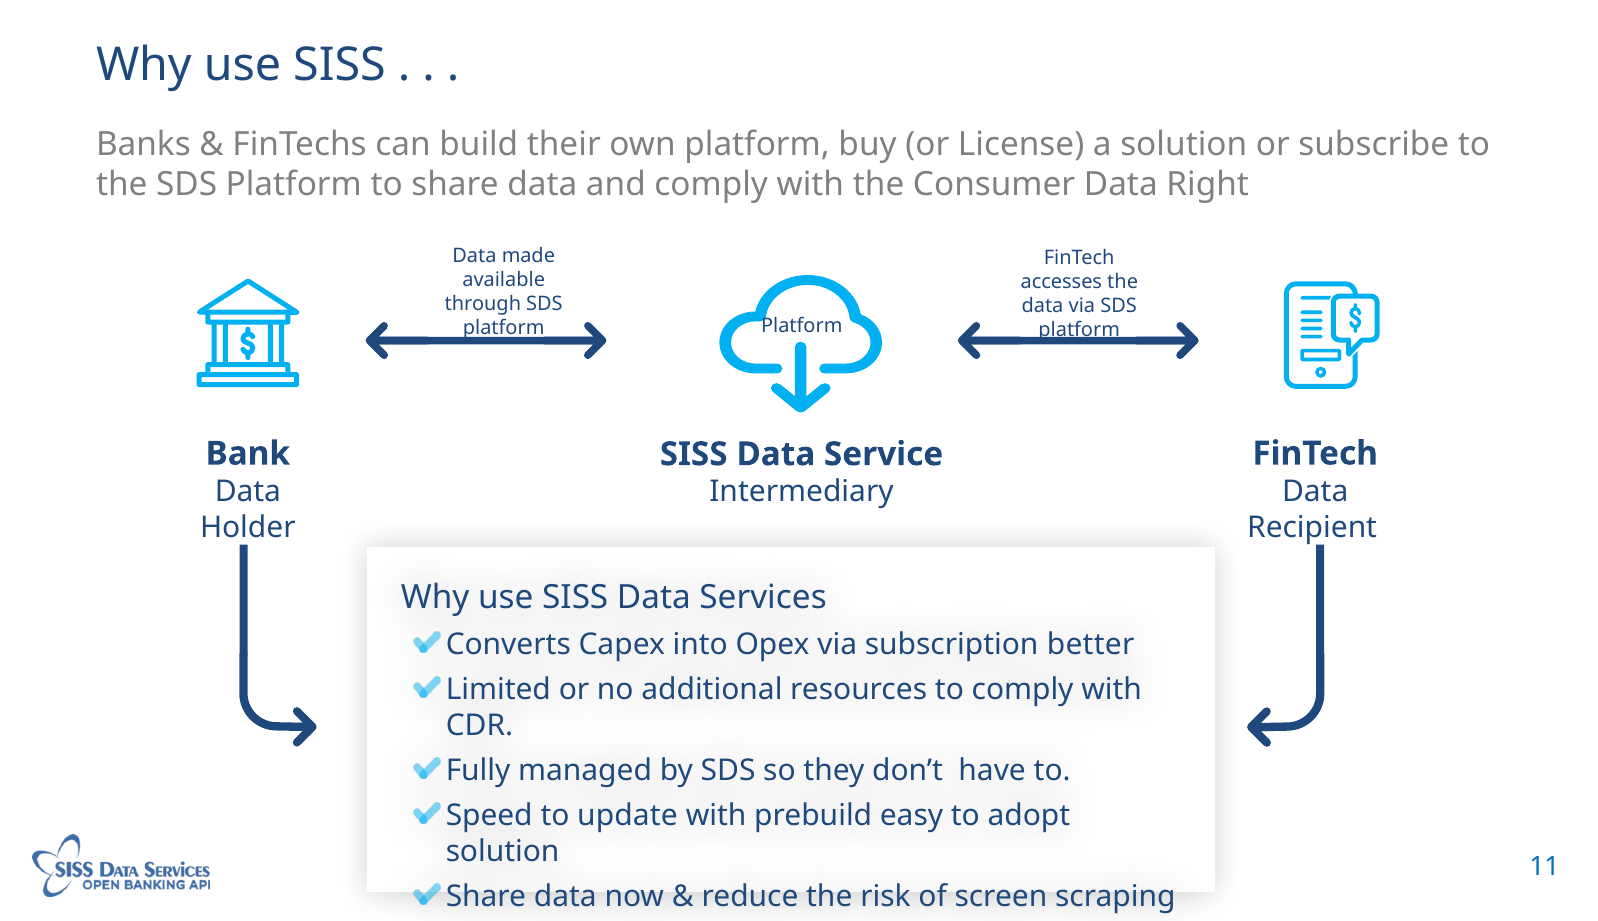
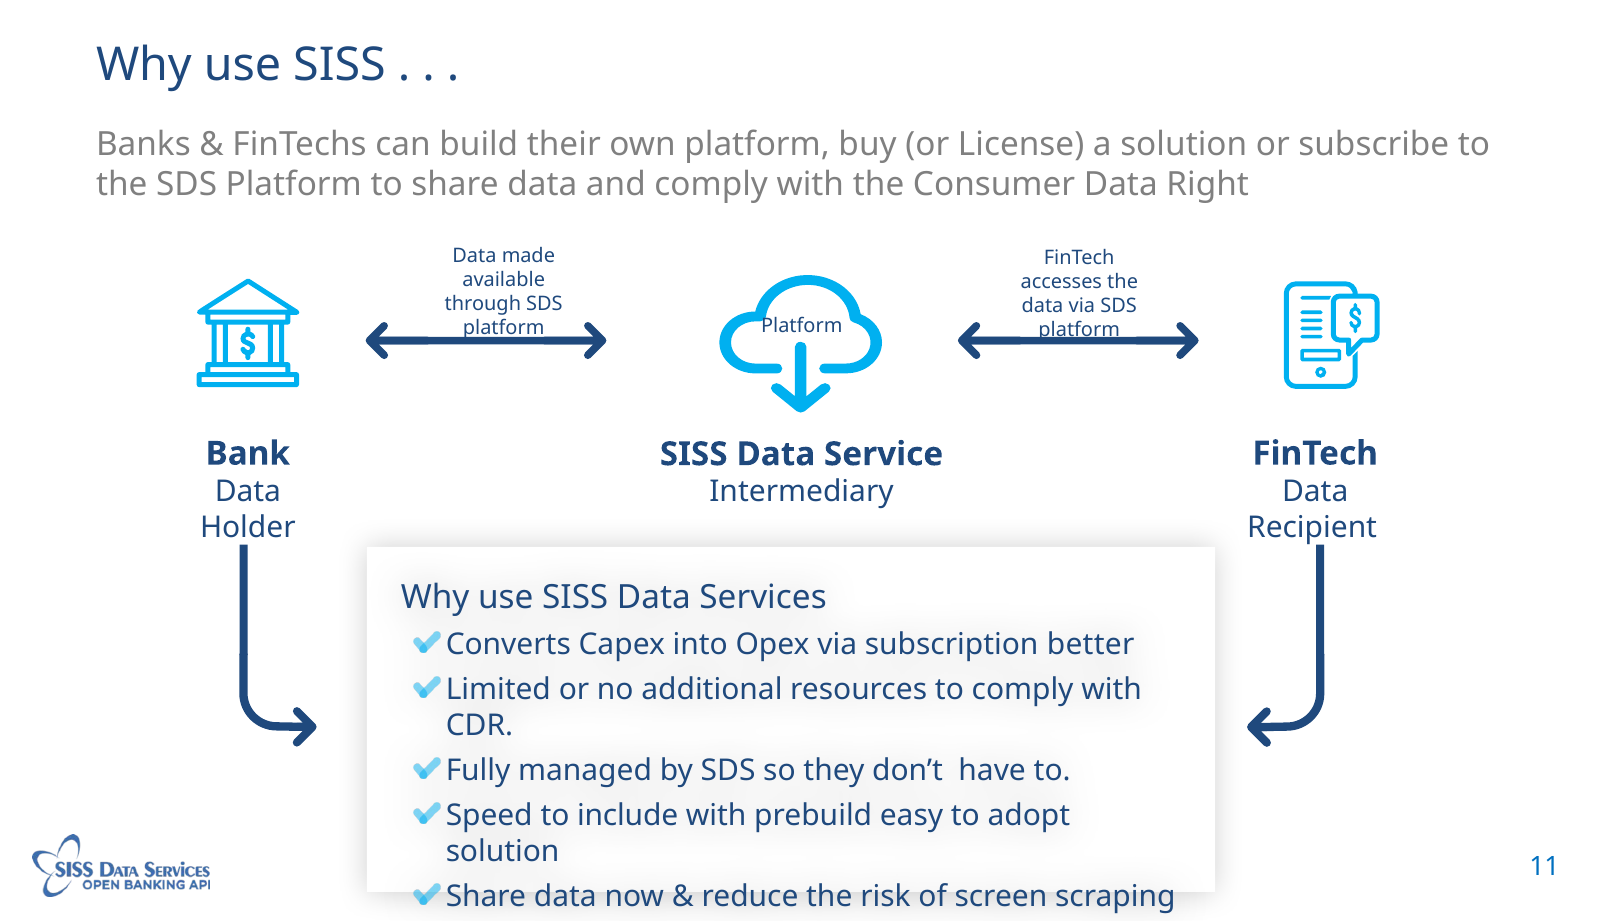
update: update -> include
